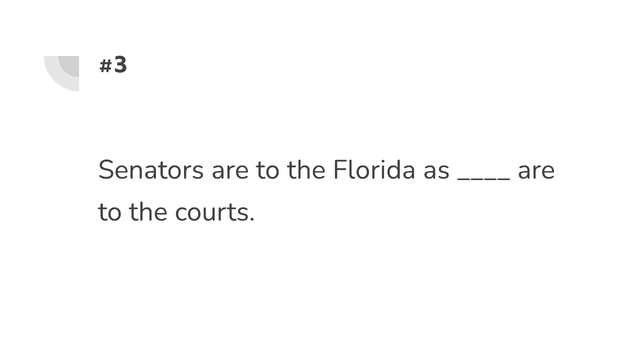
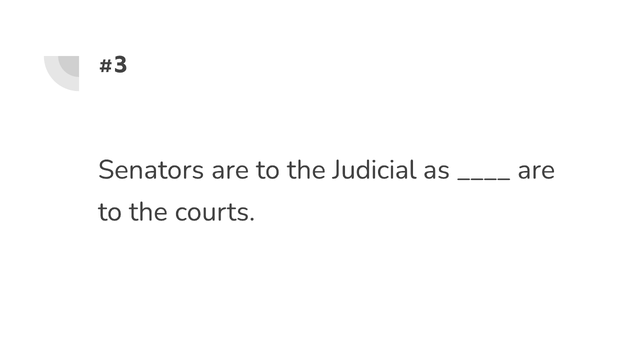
Florida: Florida -> Judicial
